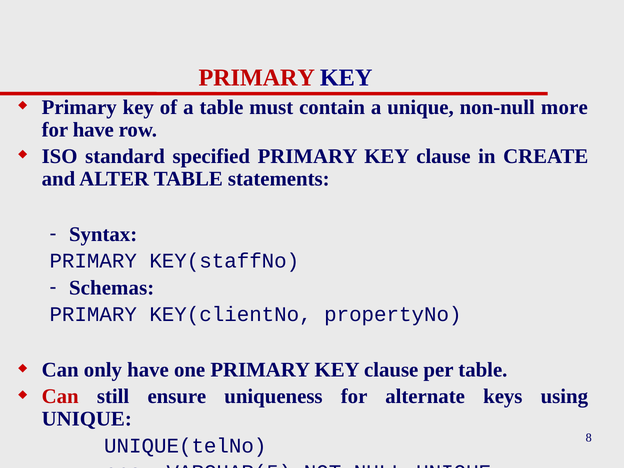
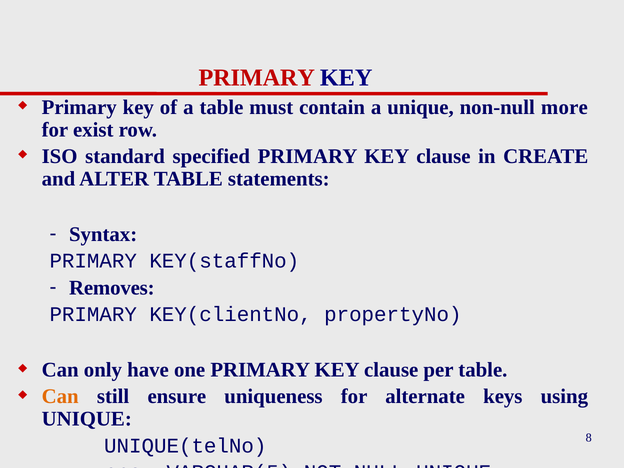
for have: have -> exist
Schemas: Schemas -> Removes
Can at (60, 397) colour: red -> orange
